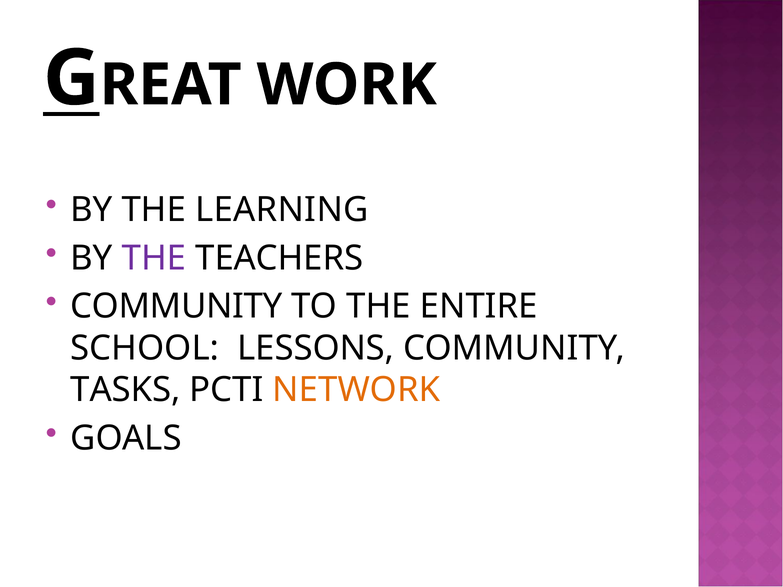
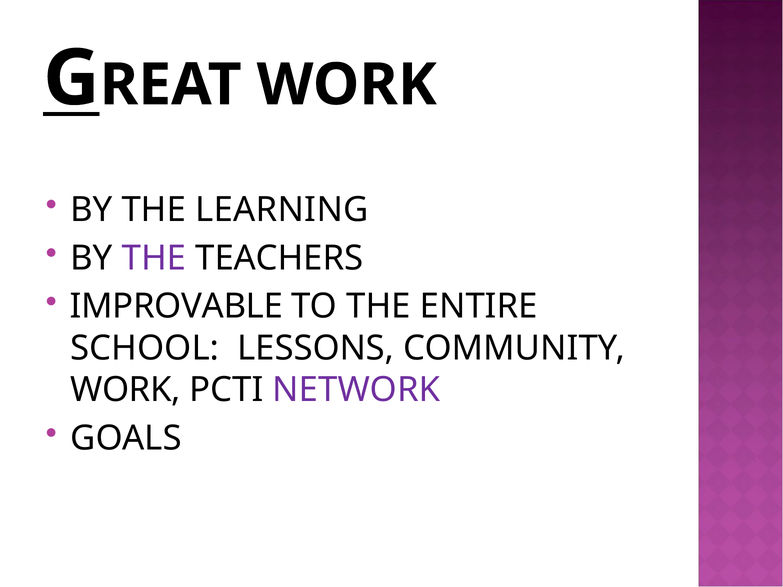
COMMUNITY at (176, 307): COMMUNITY -> IMPROVABLE
TASKS at (125, 390): TASKS -> WORK
NETWORK colour: orange -> purple
